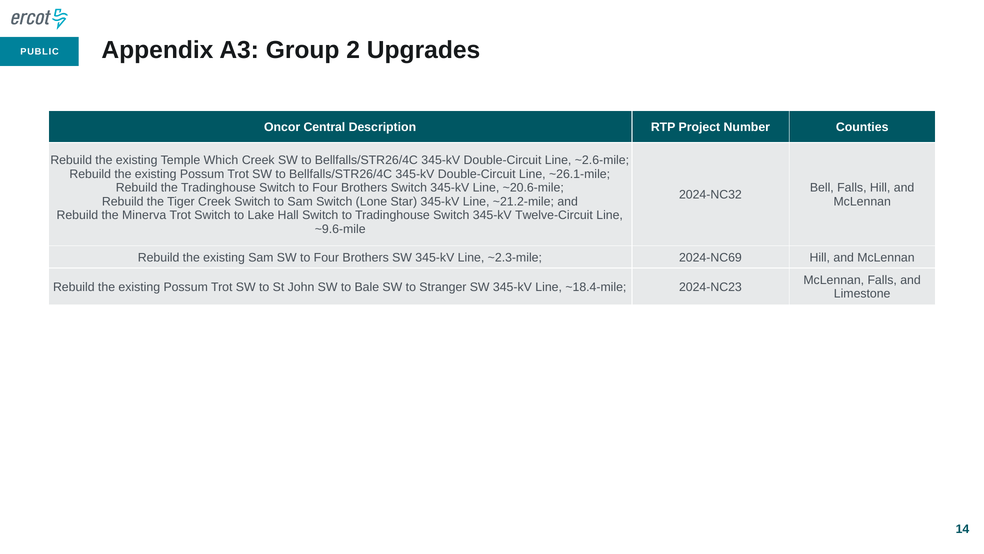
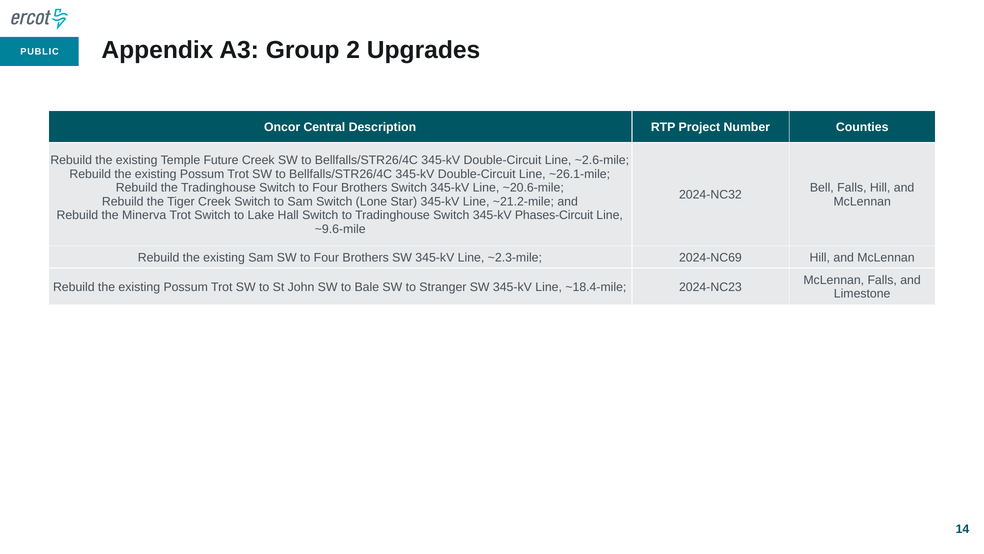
Which: Which -> Future
Twelve-Circuit: Twelve-Circuit -> Phases-Circuit
